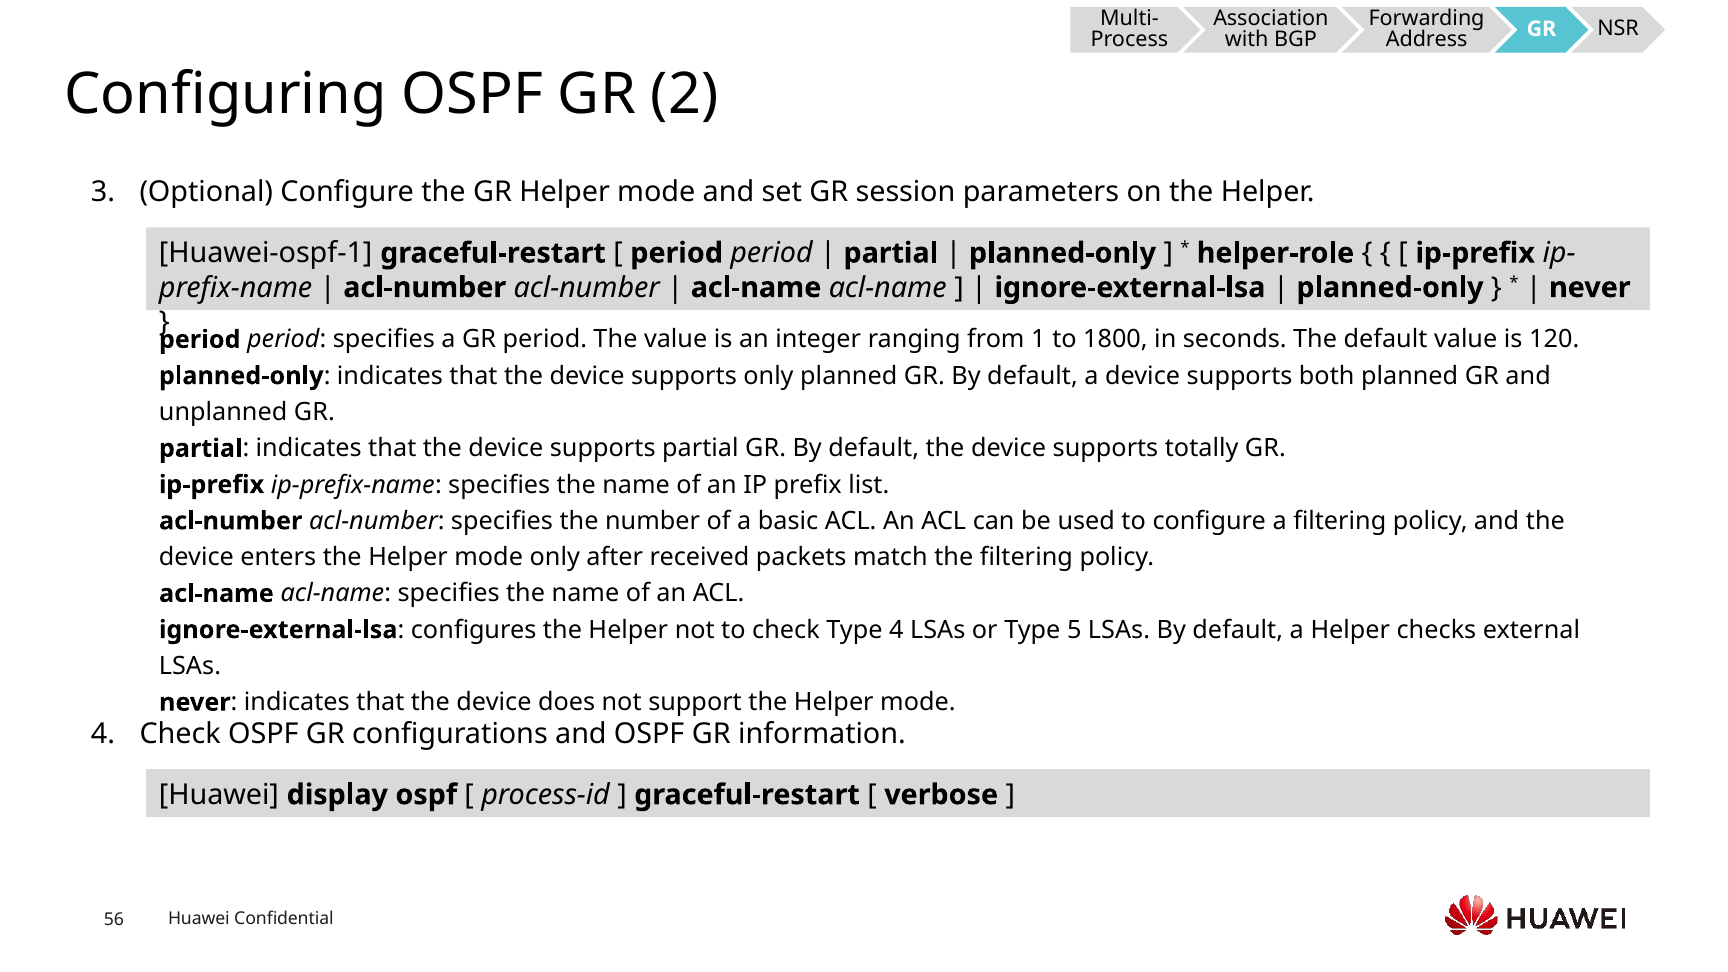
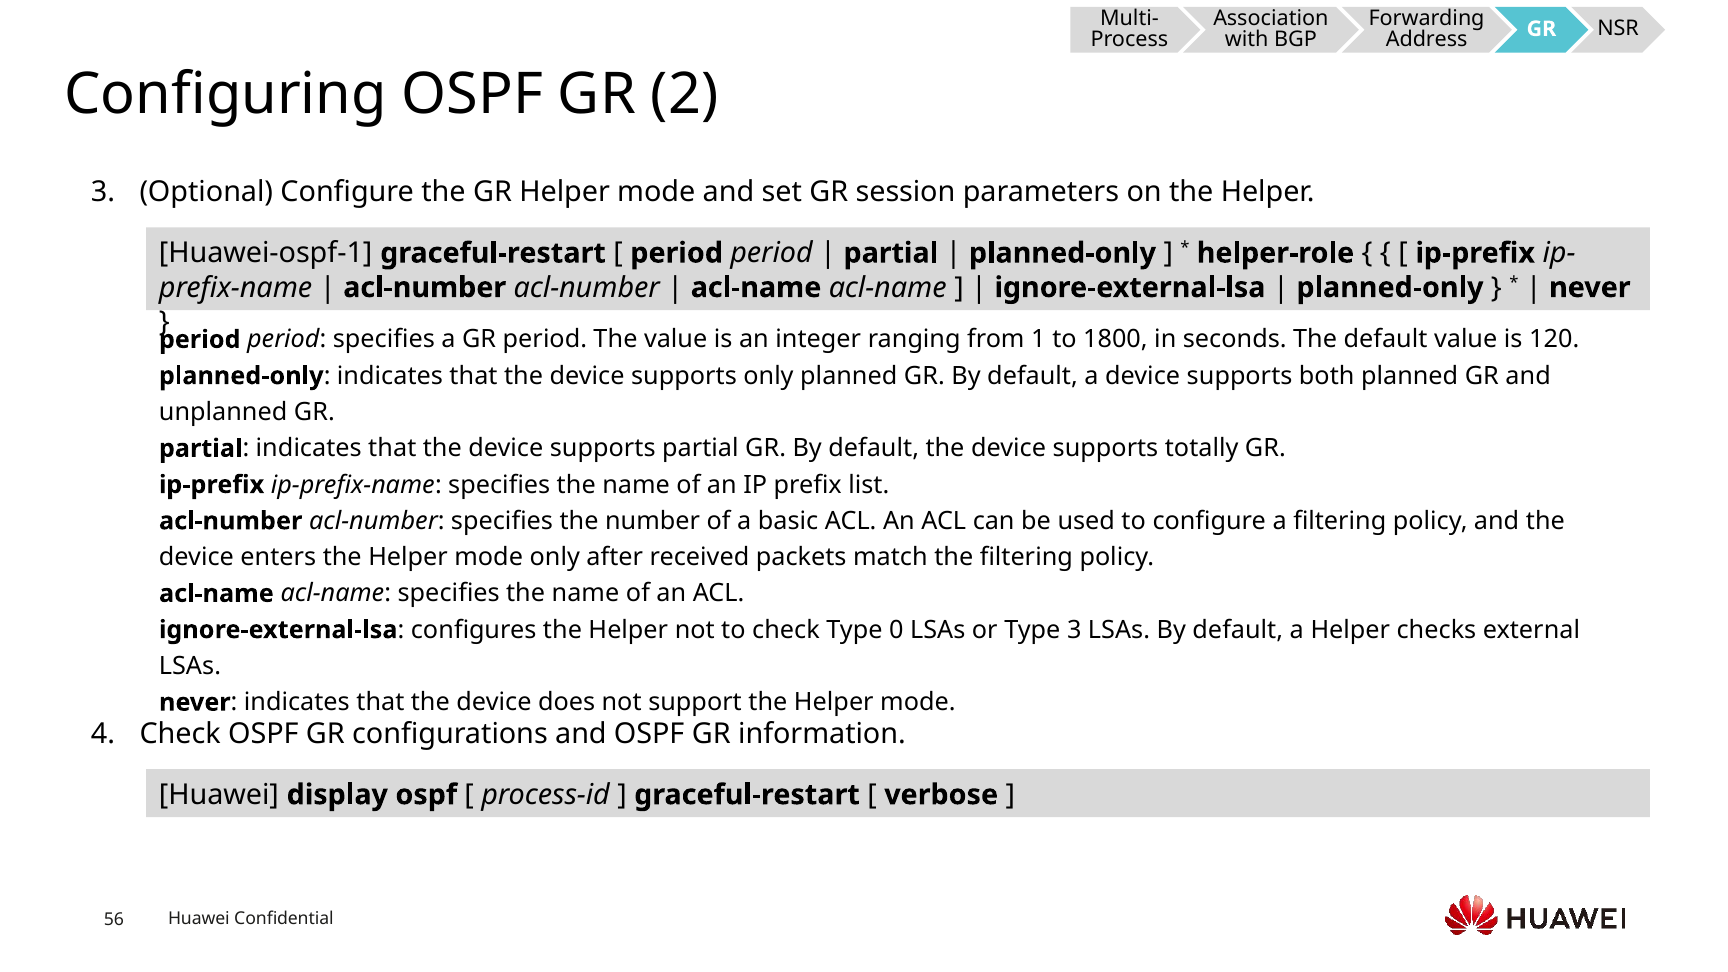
Type 4: 4 -> 0
Type 5: 5 -> 3
